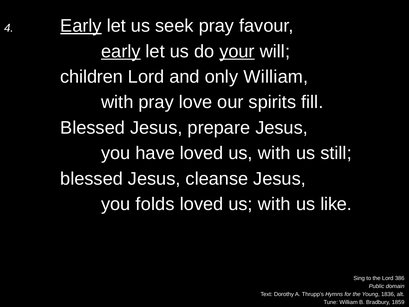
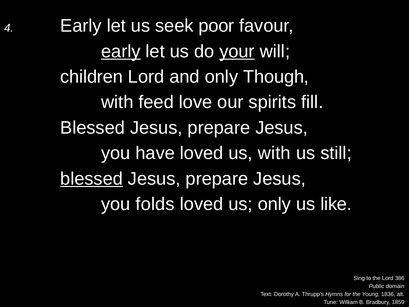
Early at (81, 26) underline: present -> none
seek pray: pray -> poor
only William: William -> Though
with pray: pray -> feed
blessed at (92, 179) underline: none -> present
cleanse at (217, 179): cleanse -> prepare
with at (274, 204): with -> only
